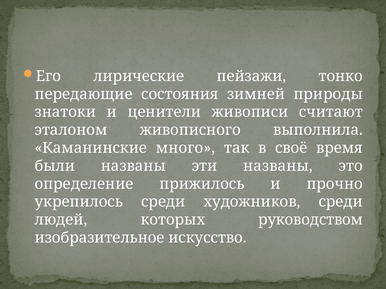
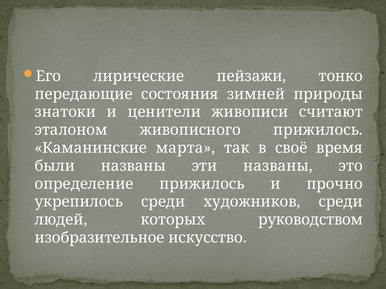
живописного выполнила: выполнила -> прижилось
много: много -> марта
